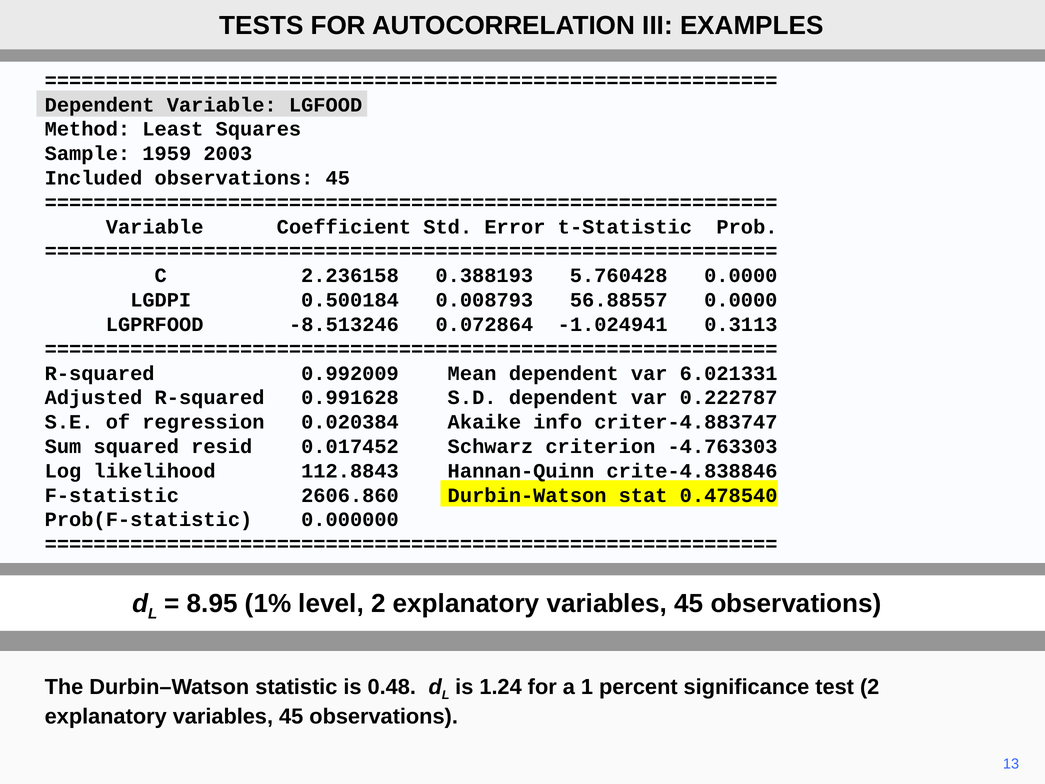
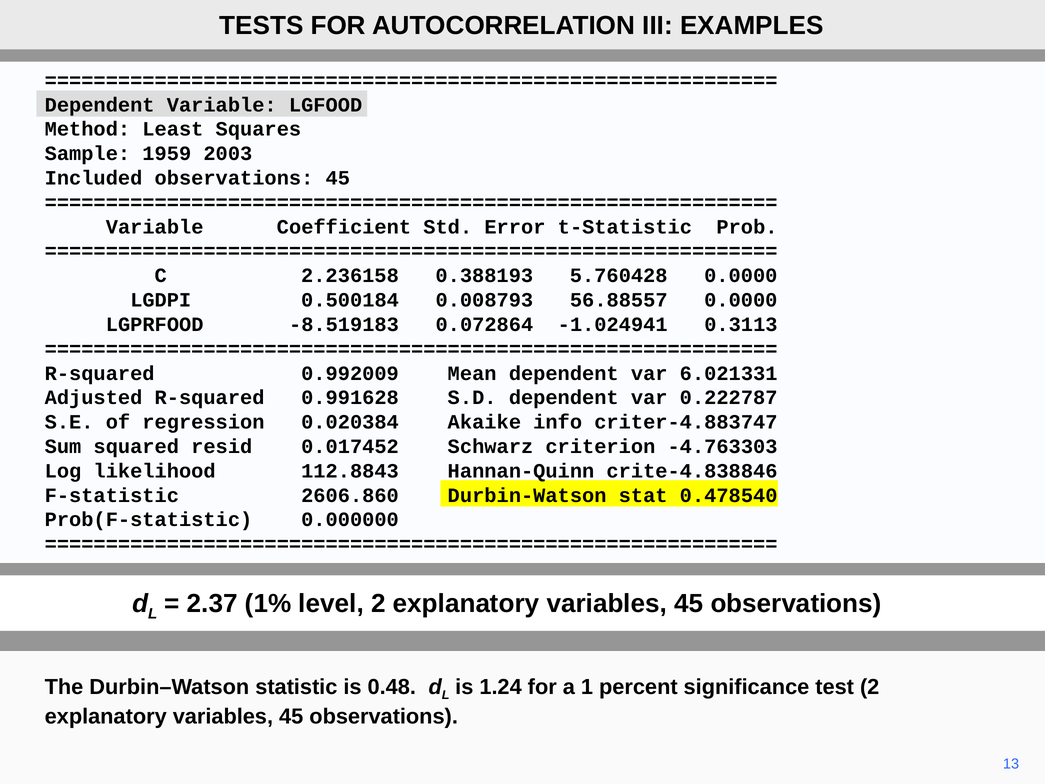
-8.513246: -8.513246 -> -8.519183
8.95: 8.95 -> 2.37
